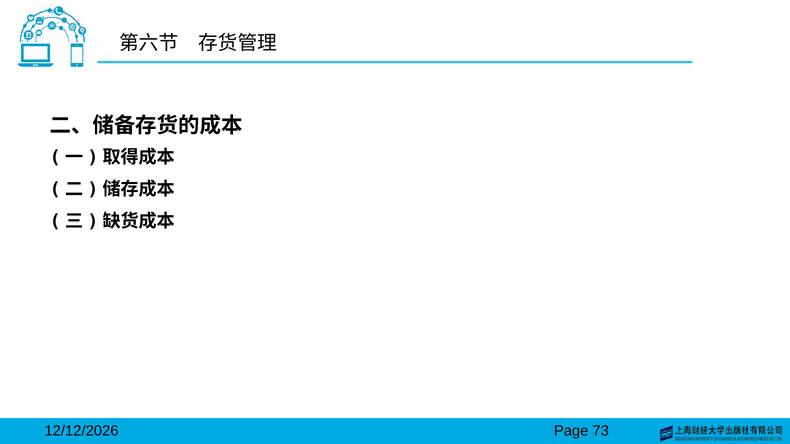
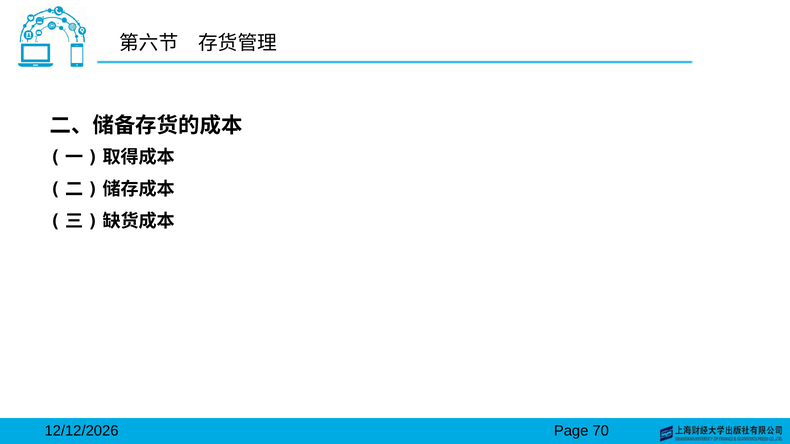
73: 73 -> 70
